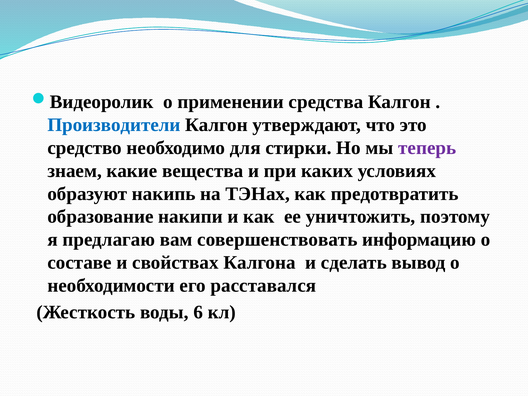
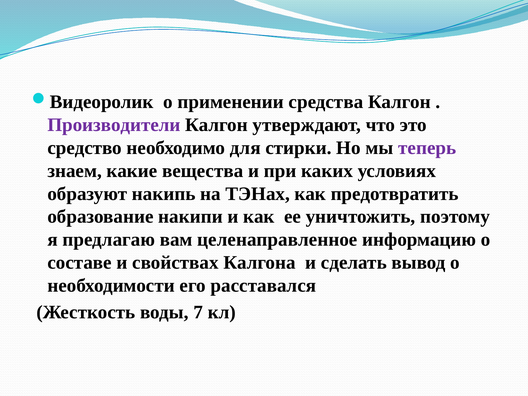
Производители colour: blue -> purple
совершенствовать: совершенствовать -> целенаправленное
6: 6 -> 7
